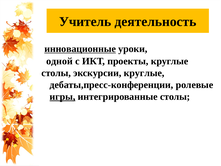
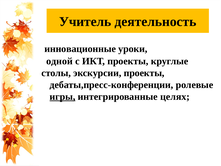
инновационные underline: present -> none
экскурсии круглые: круглые -> проекты
интегрированные столы: столы -> целях
